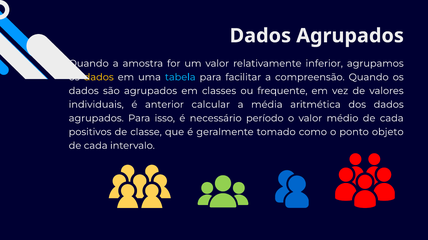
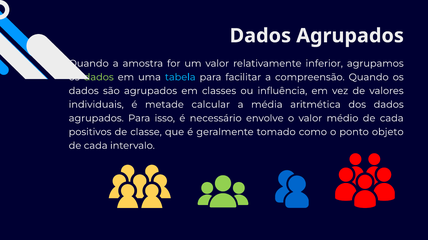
dados at (99, 77) colour: yellow -> light green
frequente: frequente -> influência
anterior: anterior -> metade
período: período -> envolve
